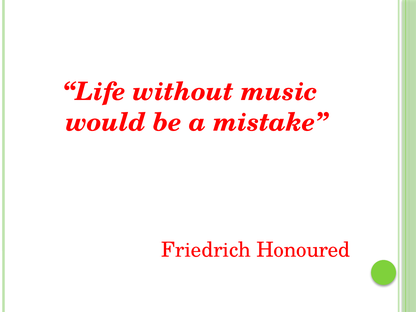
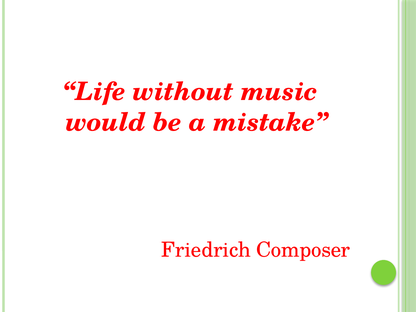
Honoured: Honoured -> Composer
